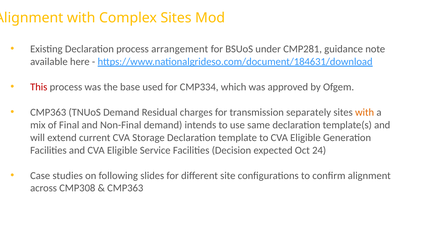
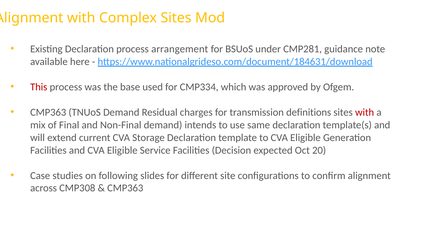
separately: separately -> definitions
with at (365, 112) colour: orange -> red
24: 24 -> 20
